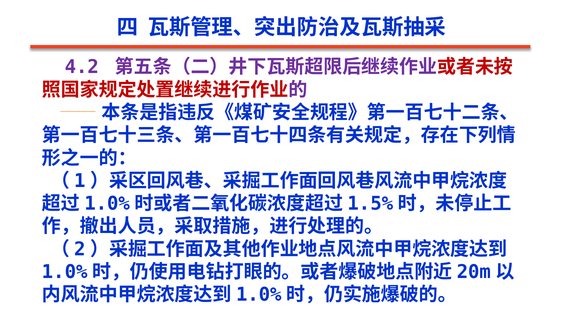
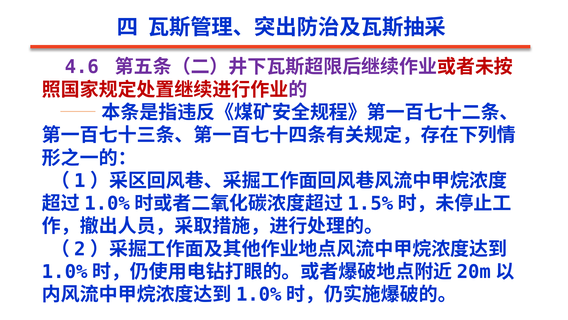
4.2: 4.2 -> 4.6
